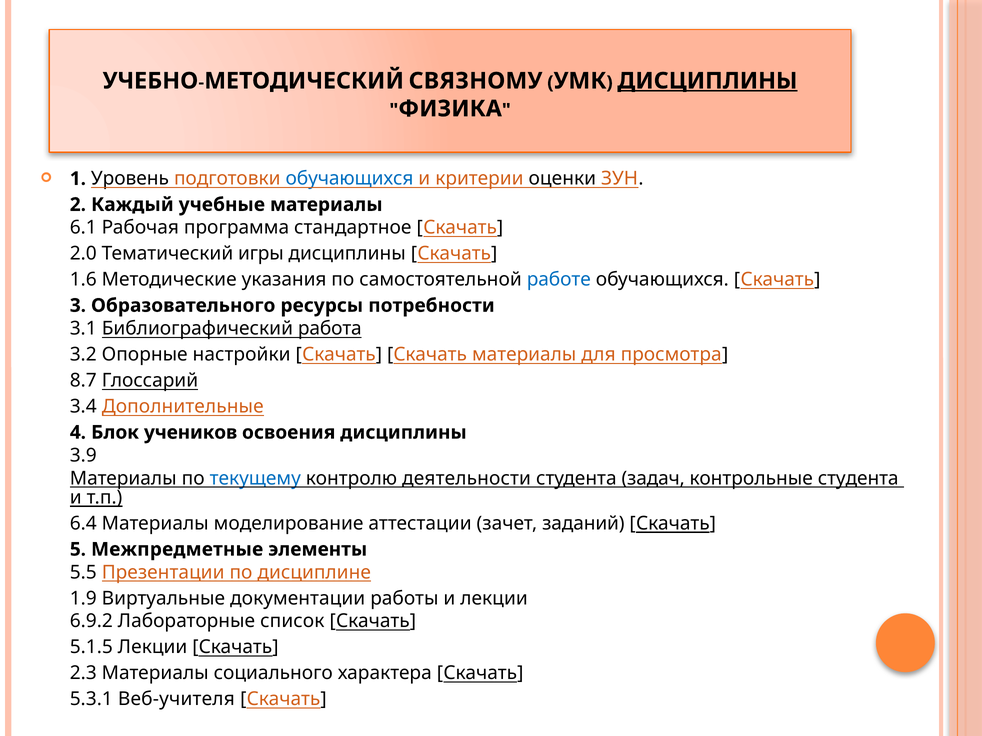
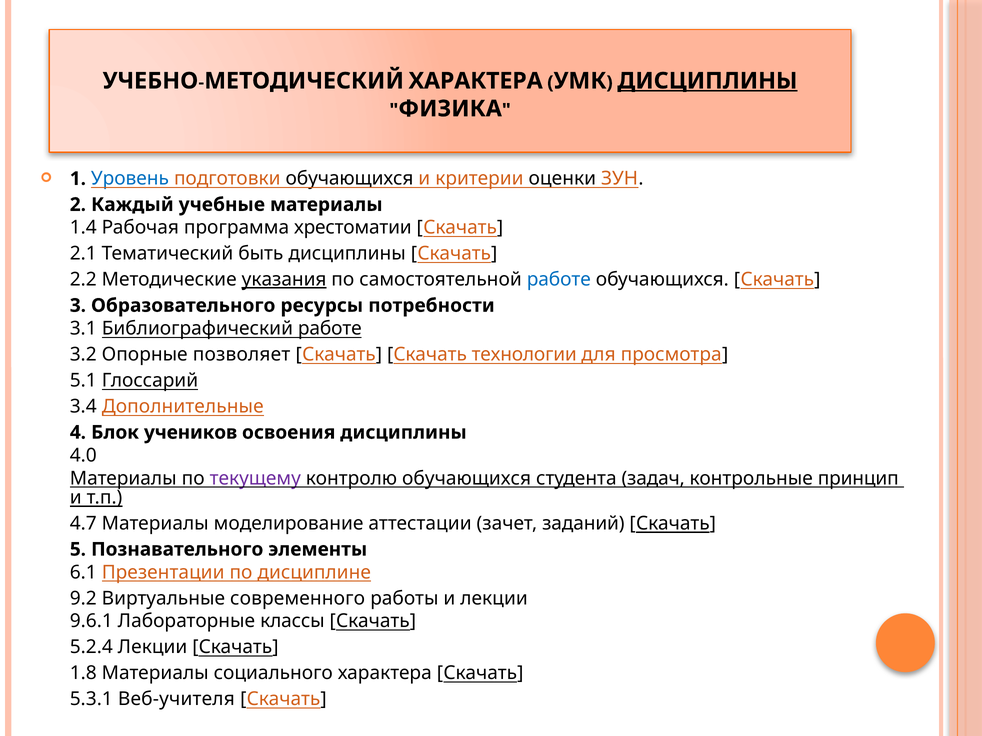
УЧЕБНО-МЕТОДИЧЕСКИЙ СВЯЗНОМУ: СВЯЗНОМУ -> ХАРАКТЕРА
Уровень colour: black -> blue
обучающихся at (349, 179) colour: blue -> black
6.1: 6.1 -> 1.4
стандартное: стандартное -> хрестоматии
2.0: 2.0 -> 2.1
игры: игры -> быть
1.6: 1.6 -> 2.2
указания underline: none -> present
Библиографический работа: работа -> работе
настройки: настройки -> позволяет
Скачать материалы: материалы -> технологии
8.7: 8.7 -> 5.1
3.9: 3.9 -> 4.0
текущему colour: blue -> purple
контролю деятельности: деятельности -> обучающихся
контрольные студента: студента -> принцип
6.4: 6.4 -> 4.7
Межпредметные: Межпредметные -> Познавательного
5.5: 5.5 -> 6.1
1.9: 1.9 -> 9.2
документации: документации -> современного
6.9.2: 6.9.2 -> 9.6.1
список: список -> классы
5.1.5: 5.1.5 -> 5.2.4
2.3: 2.3 -> 1.8
